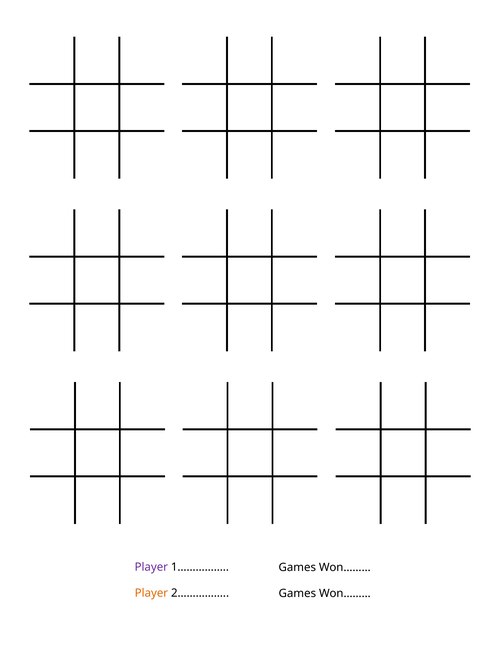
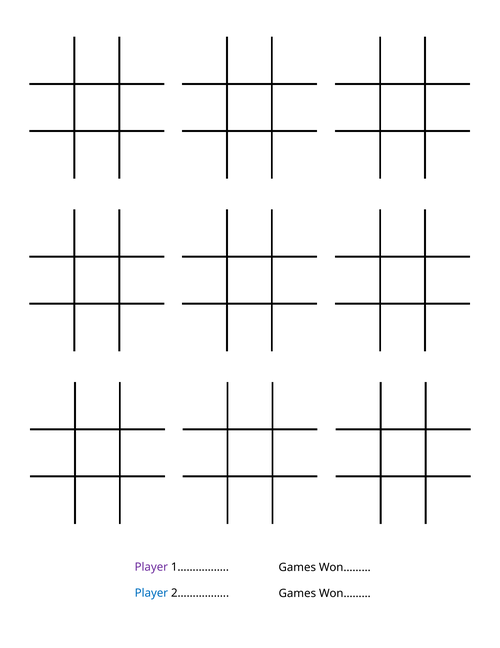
Player at (151, 592) colour: orange -> blue
